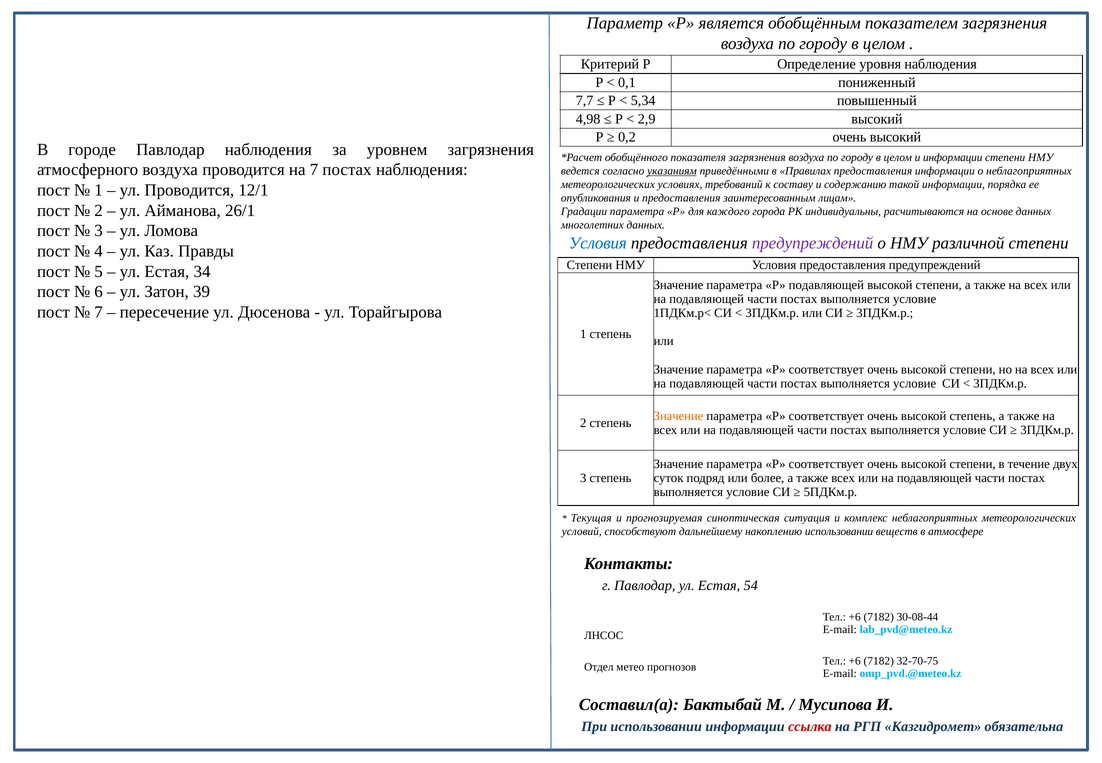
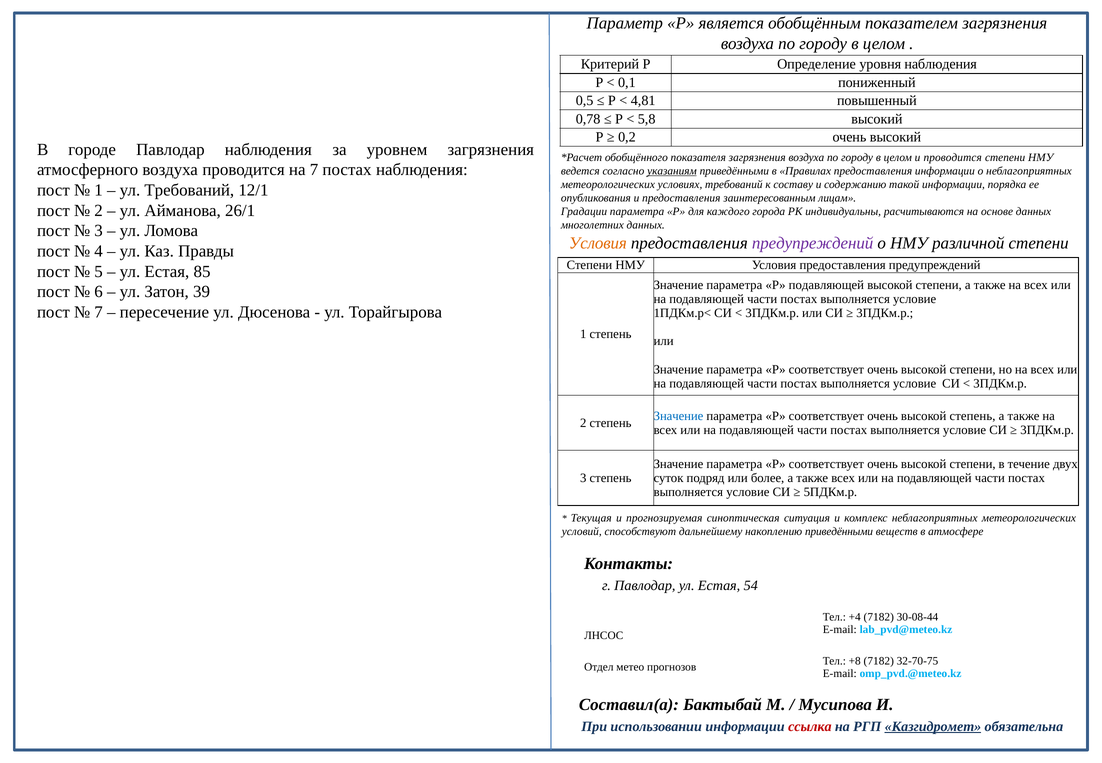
7,7: 7,7 -> 0,5
5,34: 5,34 -> 4,81
4,98: 4,98 -> 0,78
2,9: 2,9 -> 5,8
и информации: информации -> проводится
ул Проводится: Проводится -> Требований
Условия at (598, 243) colour: blue -> orange
34: 34 -> 85
Значение at (679, 416) colour: orange -> blue
накоплению использовании: использовании -> приведёнными
+6 at (855, 617): +6 -> +4
+6 at (855, 661): +6 -> +8
Казгидромет underline: none -> present
